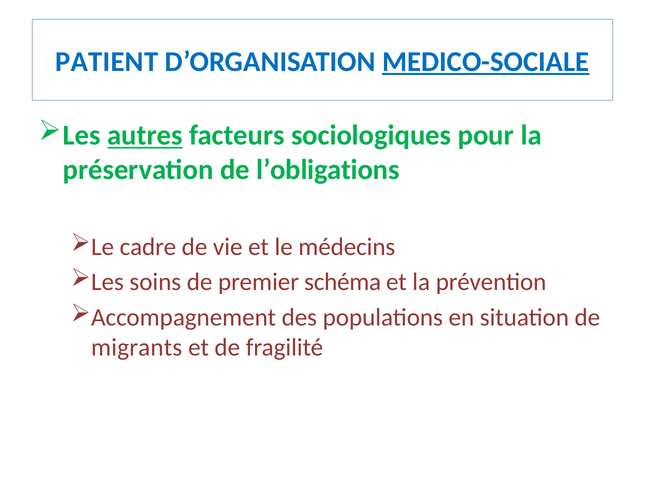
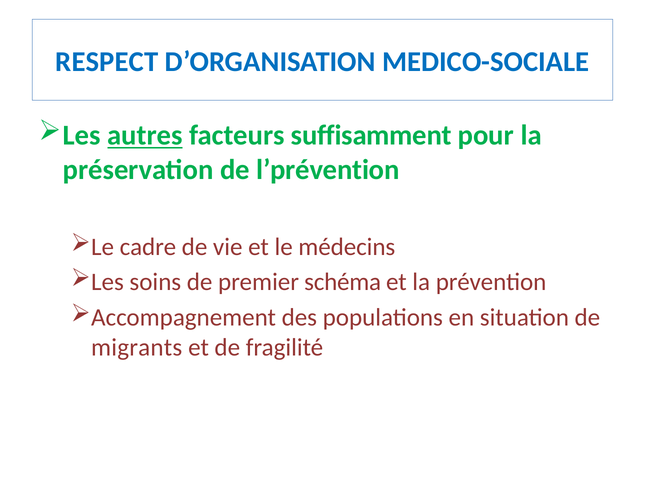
PATIENT: PATIENT -> RESPECT
MEDICO-SOCIALE underline: present -> none
sociologiques: sociologiques -> suffisamment
l’obligations: l’obligations -> l’prévention
